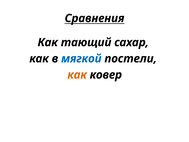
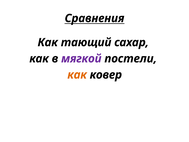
мягкой colour: blue -> purple
